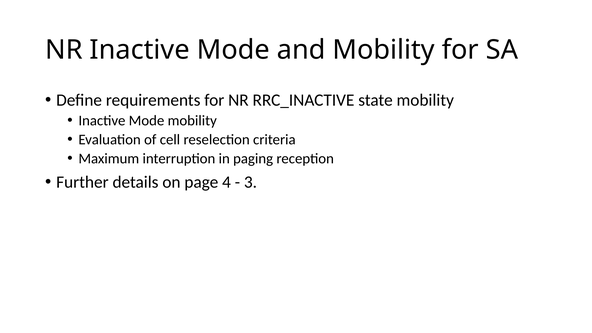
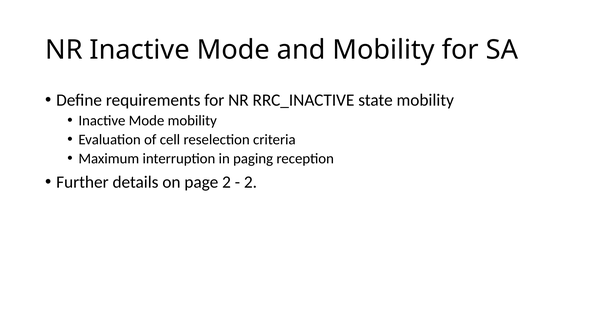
page 4: 4 -> 2
3 at (250, 182): 3 -> 2
